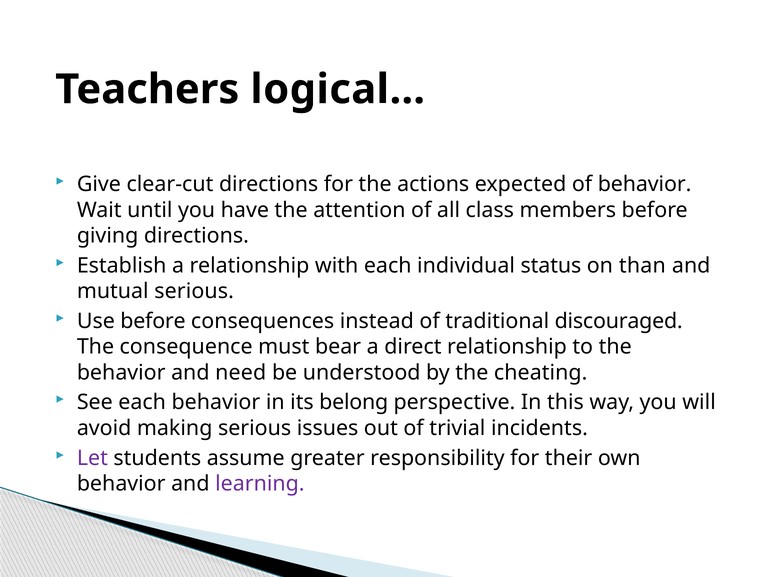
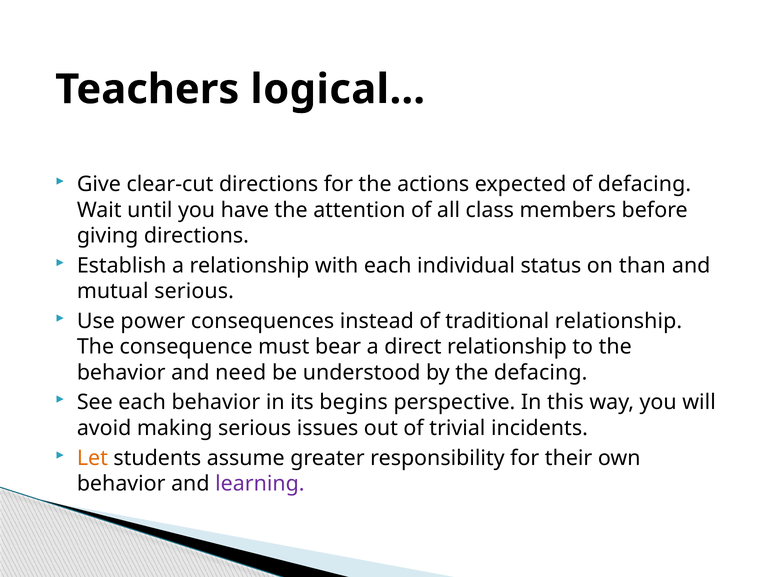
of behavior: behavior -> defacing
Use before: before -> power
traditional discouraged: discouraged -> relationship
the cheating: cheating -> defacing
belong: belong -> begins
Let colour: purple -> orange
